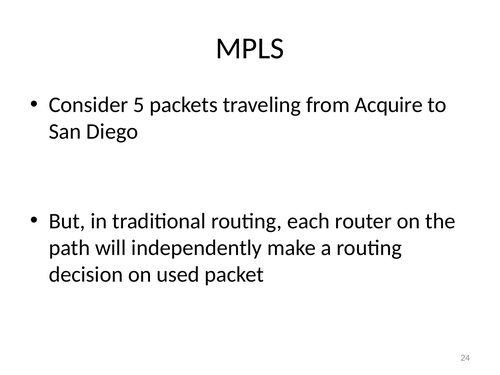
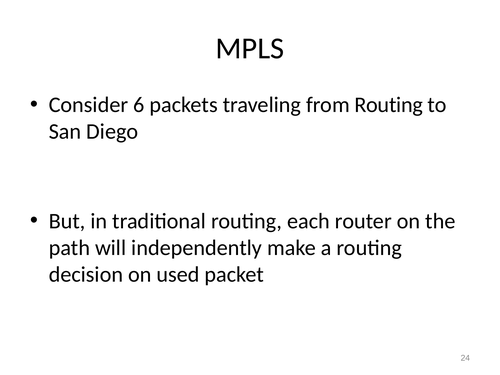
5: 5 -> 6
from Acquire: Acquire -> Routing
